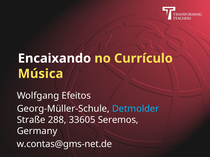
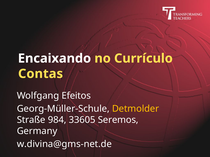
Música: Música -> Contas
Detmolder colour: light blue -> yellow
288: 288 -> 984
w.contas@gms-net.de: w.contas@gms-net.de -> w.divina@gms-net.de
